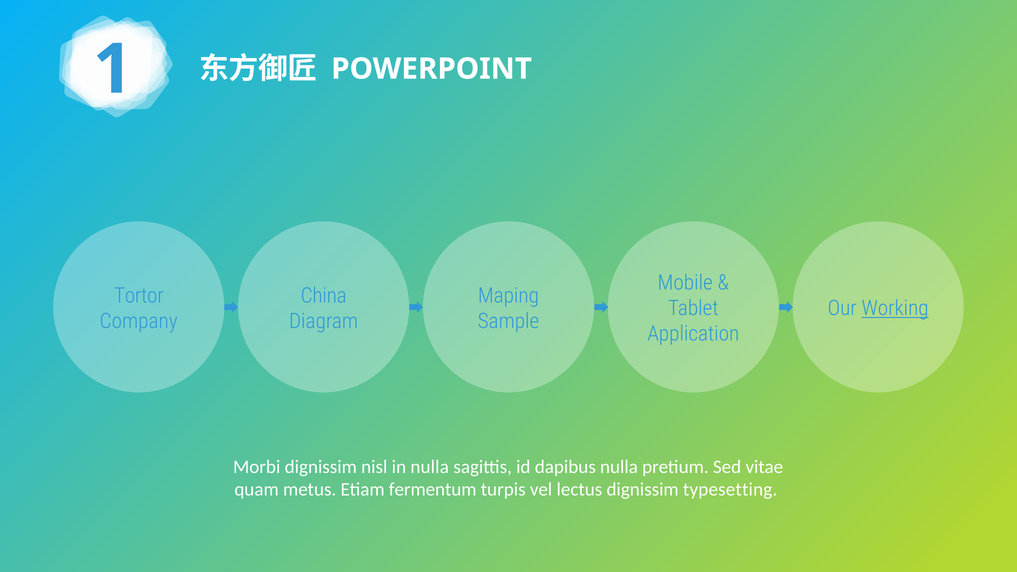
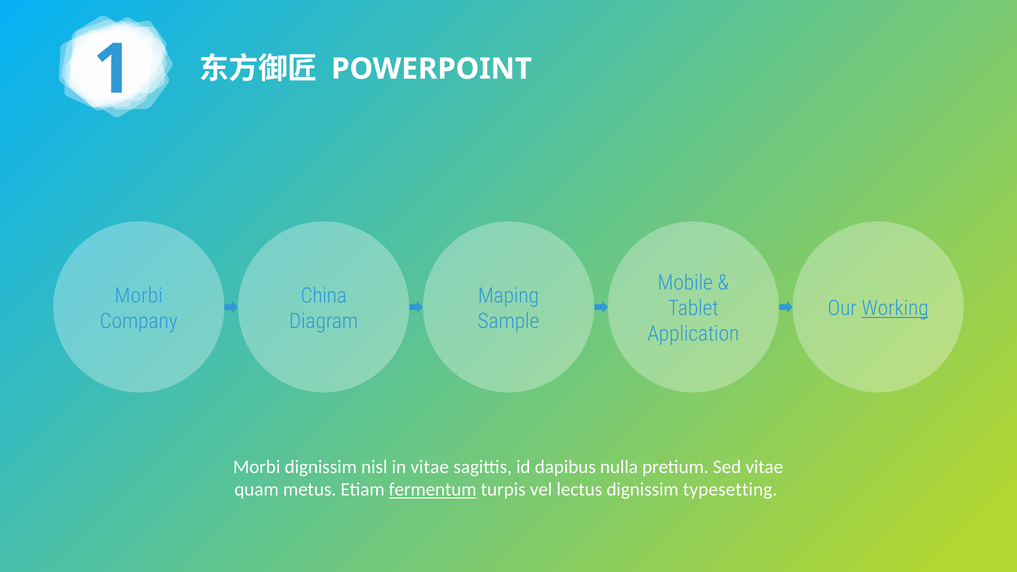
Tortor at (139, 296): Tortor -> Morbi
in nulla: nulla -> vitae
fermentum underline: none -> present
